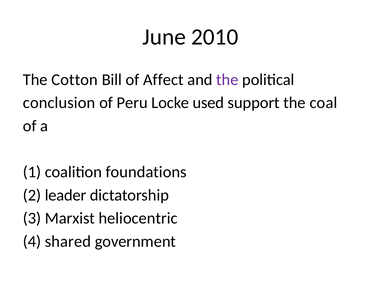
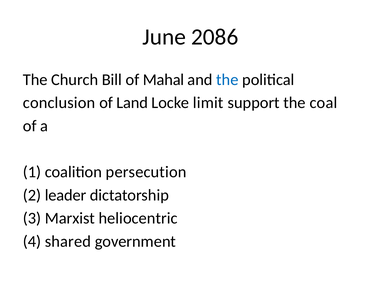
2010: 2010 -> 2086
Cotton: Cotton -> Church
Affect: Affect -> Mahal
the at (227, 80) colour: purple -> blue
Peru: Peru -> Land
used: used -> limit
foundations: foundations -> persecution
